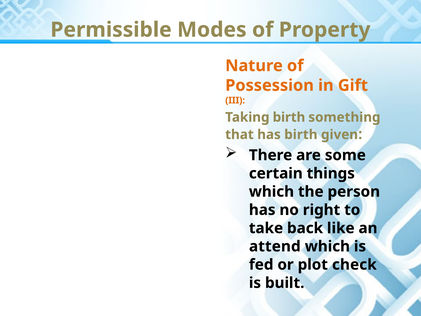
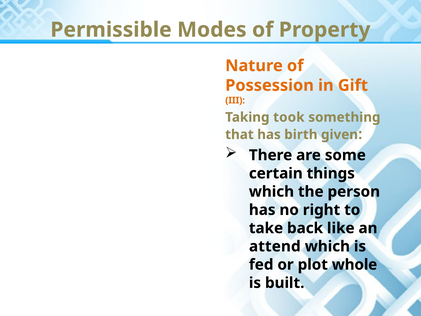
Taking birth: birth -> took
check: check -> whole
